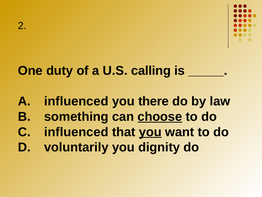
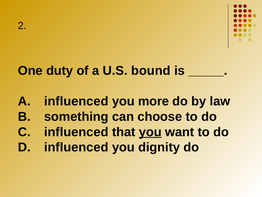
calling: calling -> bound
there: there -> more
choose underline: present -> none
D voluntarily: voluntarily -> influenced
